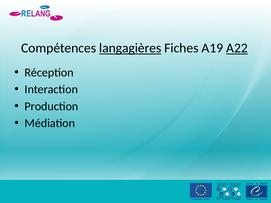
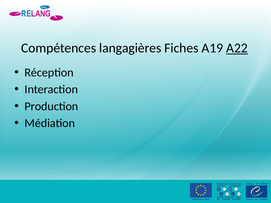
langagières underline: present -> none
